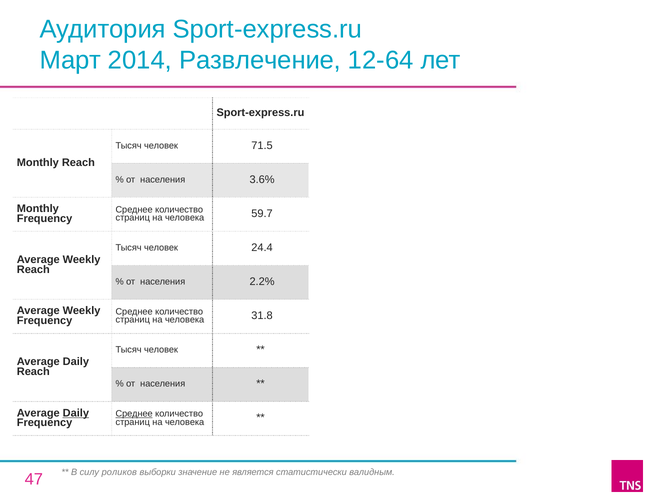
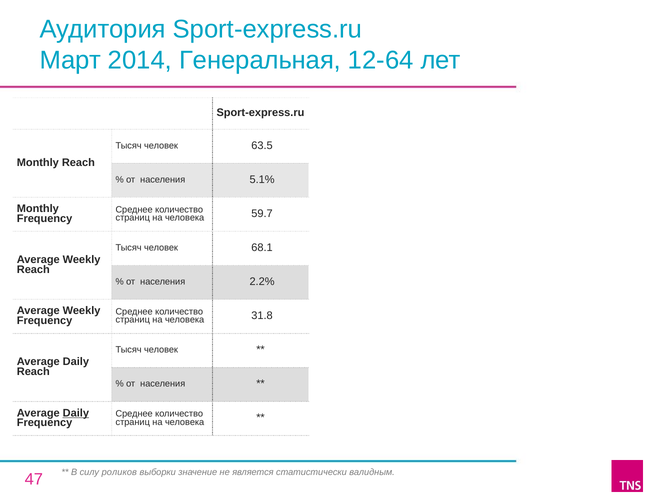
Развлечение: Развлечение -> Генеральная
71.5: 71.5 -> 63.5
3.6%: 3.6% -> 5.1%
24.4: 24.4 -> 68.1
Среднее at (134, 414) underline: present -> none
